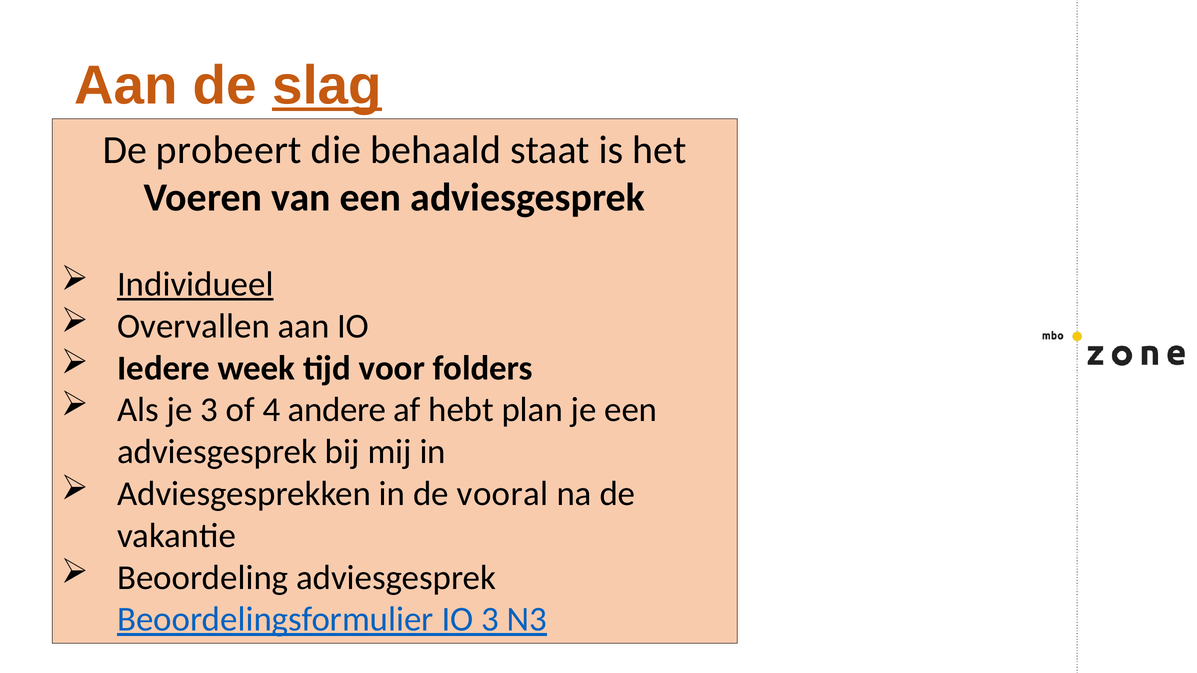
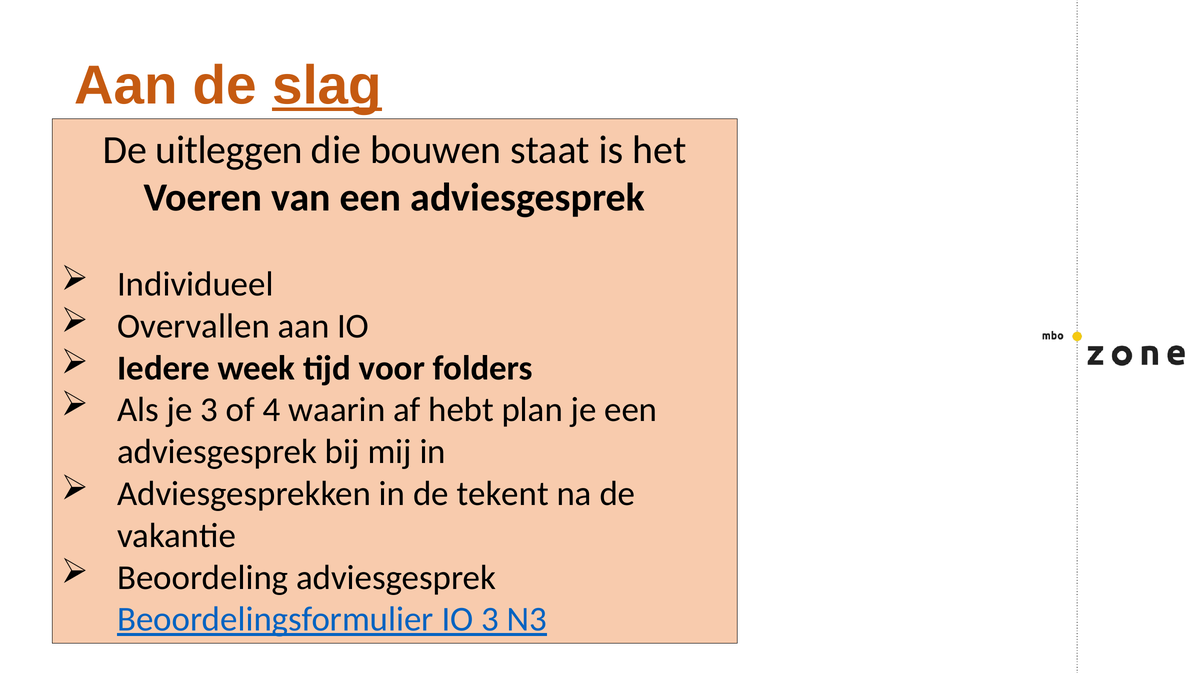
probeert: probeert -> uitleggen
behaald: behaald -> bouwen
Individueel underline: present -> none
andere: andere -> waarin
vooral: vooral -> tekent
